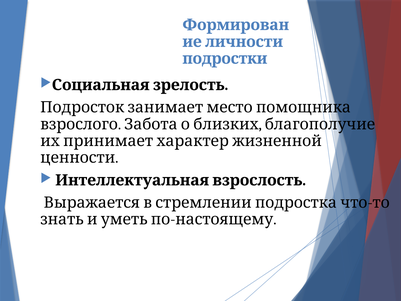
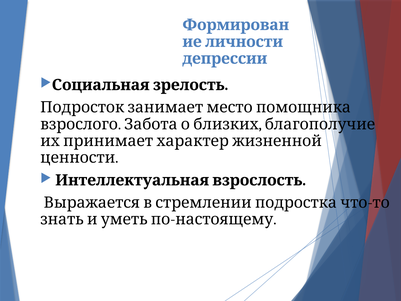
подростки: подростки -> депрессии
